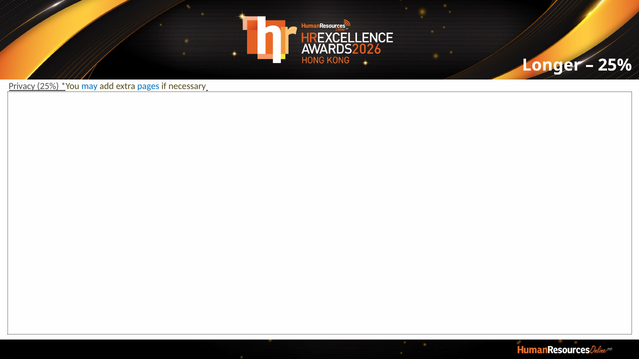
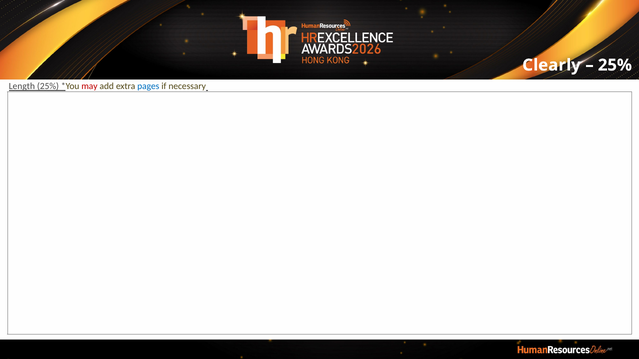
Longer: Longer -> Clearly
Privacy: Privacy -> Length
may colour: blue -> red
